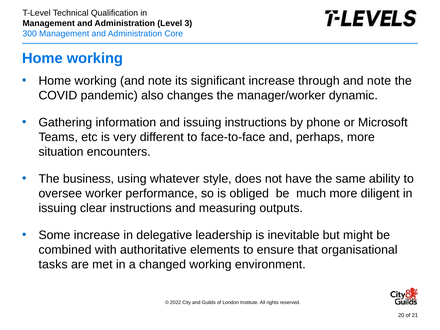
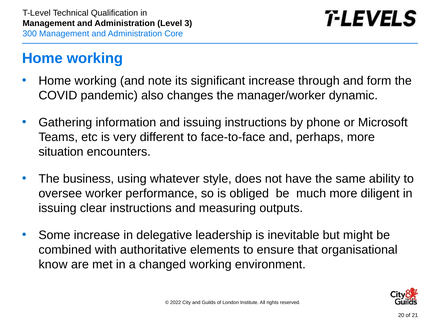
through and note: note -> form
tasks: tasks -> know
